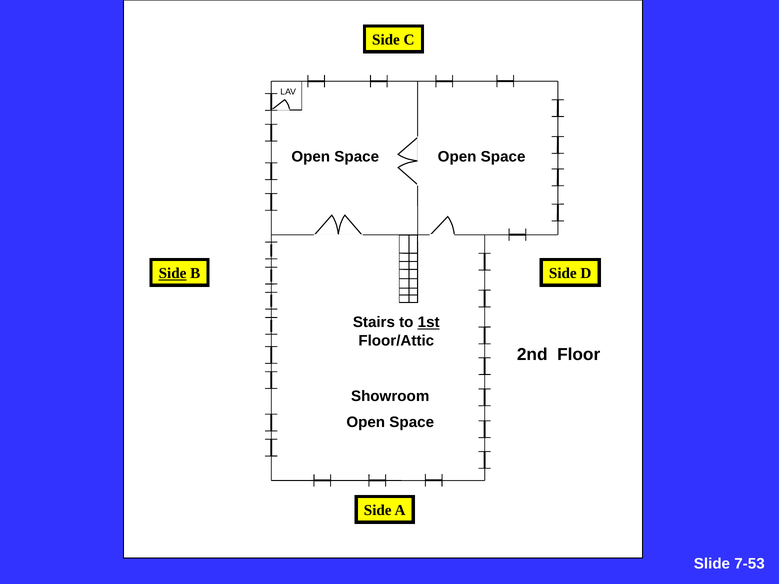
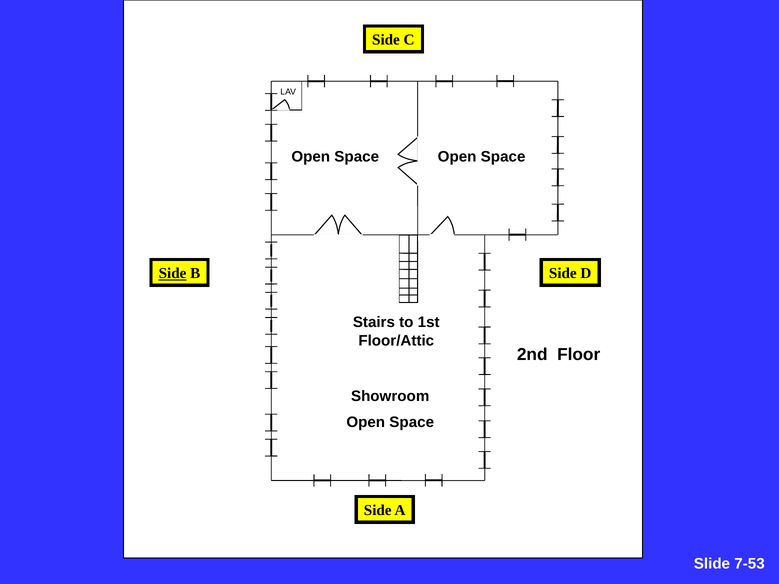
1st underline: present -> none
